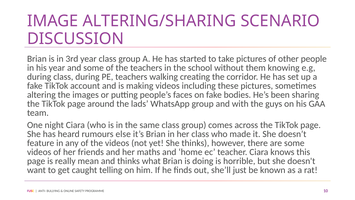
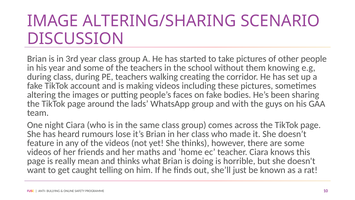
else: else -> lose
